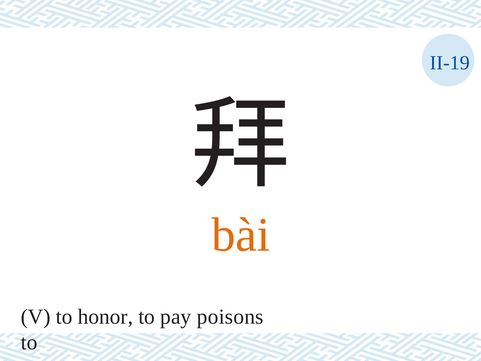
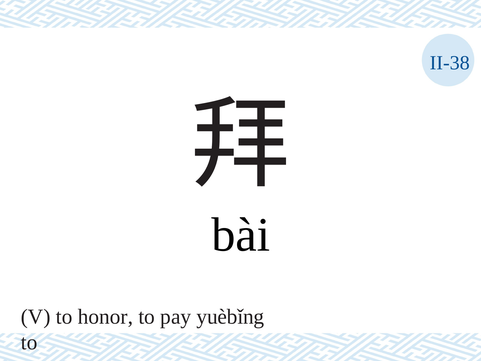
II-19: II-19 -> II-38
bài colour: orange -> black
poisons: poisons -> yuèbǐng
